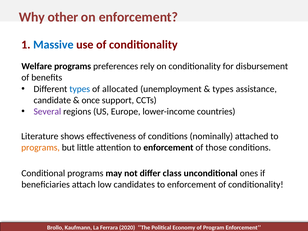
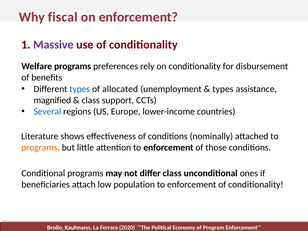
other: other -> fiscal
Massive colour: blue -> purple
candidate: candidate -> magnified
once at (91, 100): once -> class
Several colour: purple -> blue
candidates: candidates -> population
